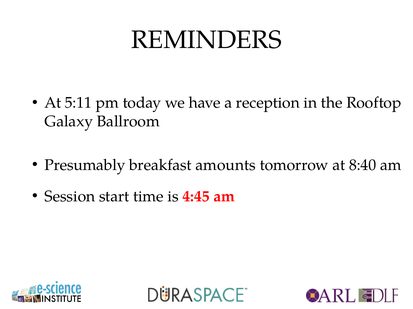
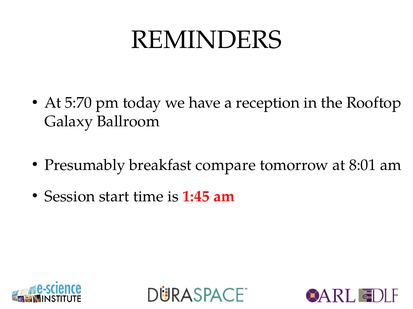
5:11: 5:11 -> 5:70
amounts: amounts -> compare
8:40: 8:40 -> 8:01
4:45: 4:45 -> 1:45
